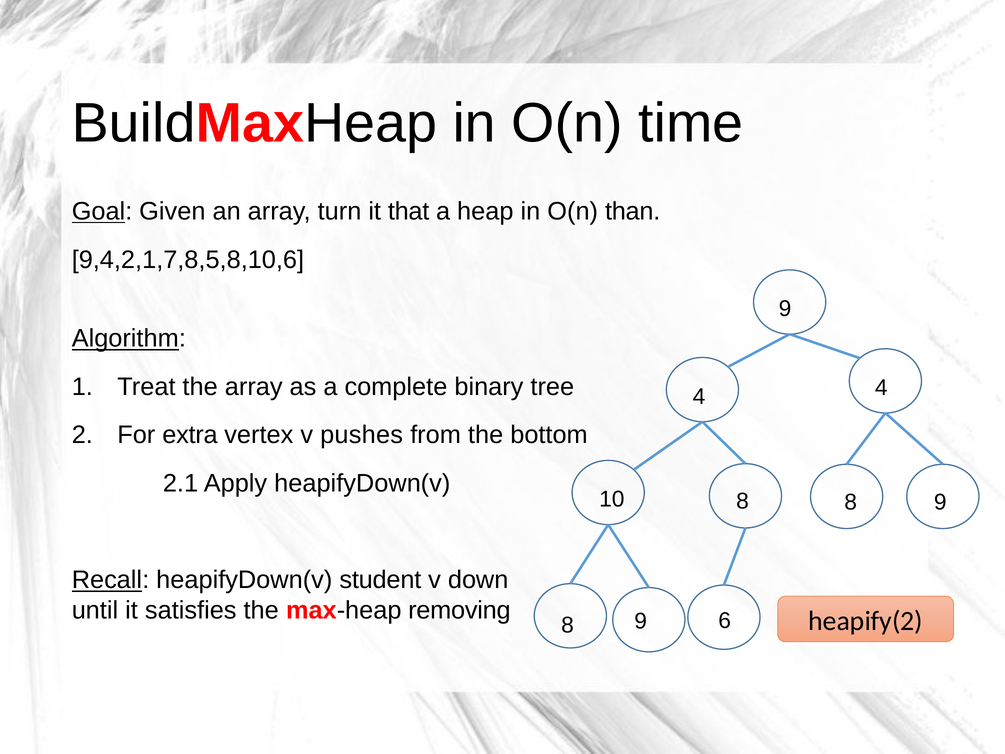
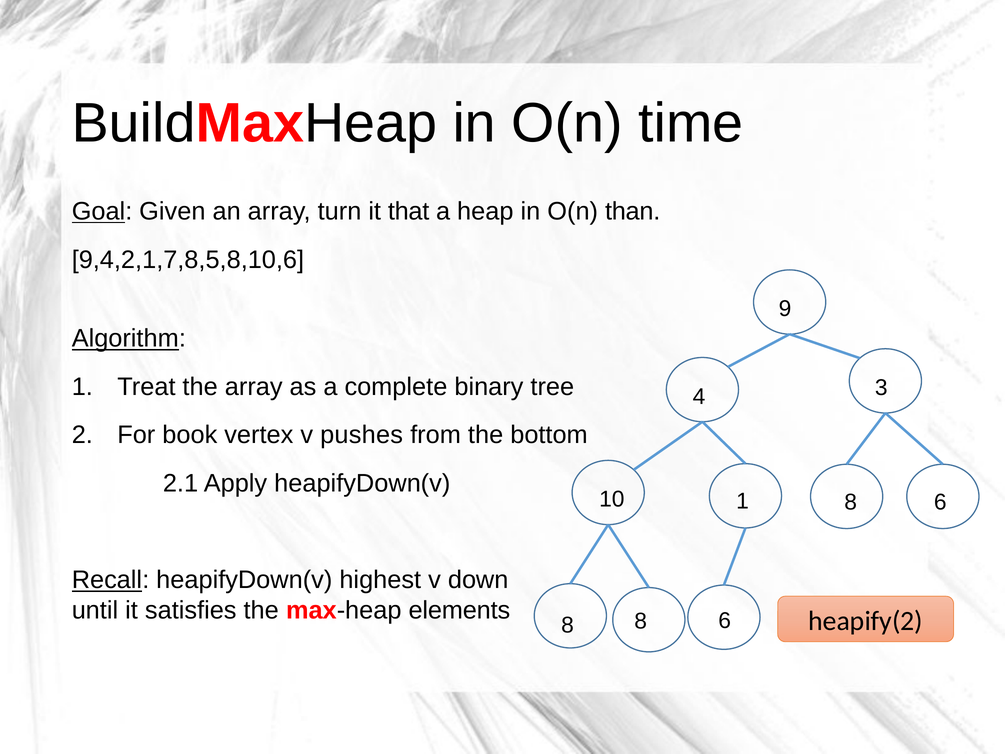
4 4: 4 -> 3
extra: extra -> book
10 8: 8 -> 1
9 at (940, 502): 9 -> 6
student: student -> highest
removing: removing -> elements
9 at (641, 621): 9 -> 8
